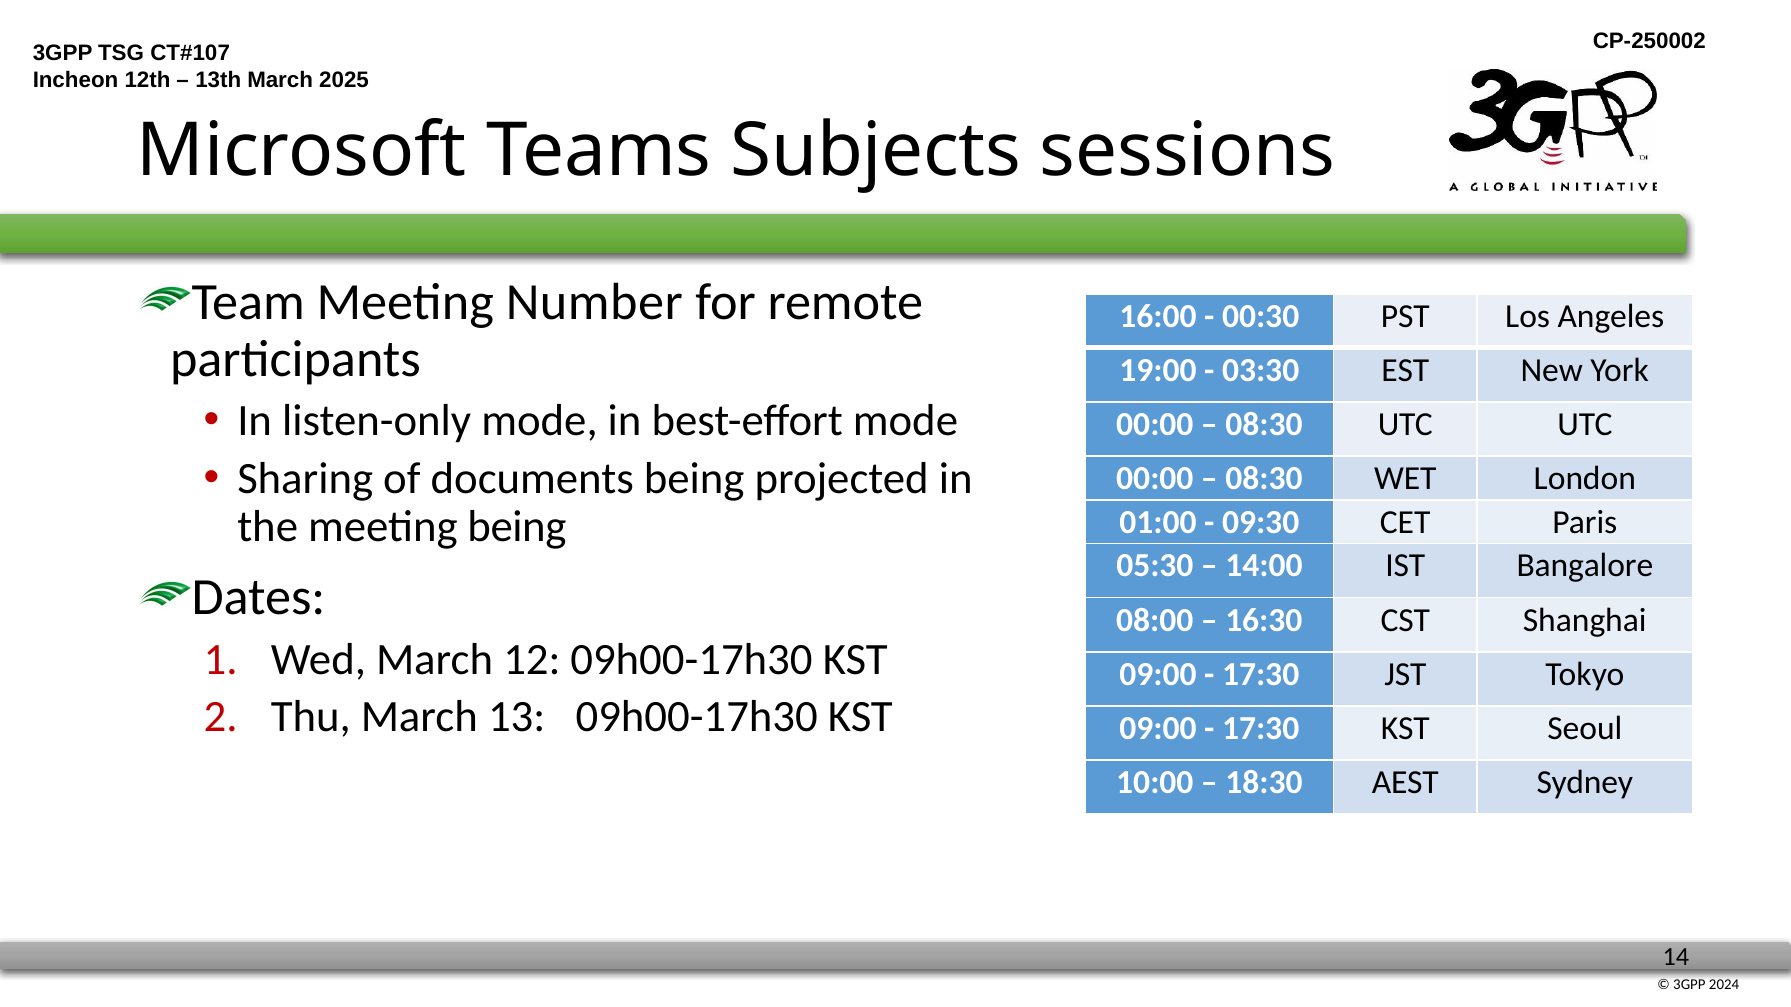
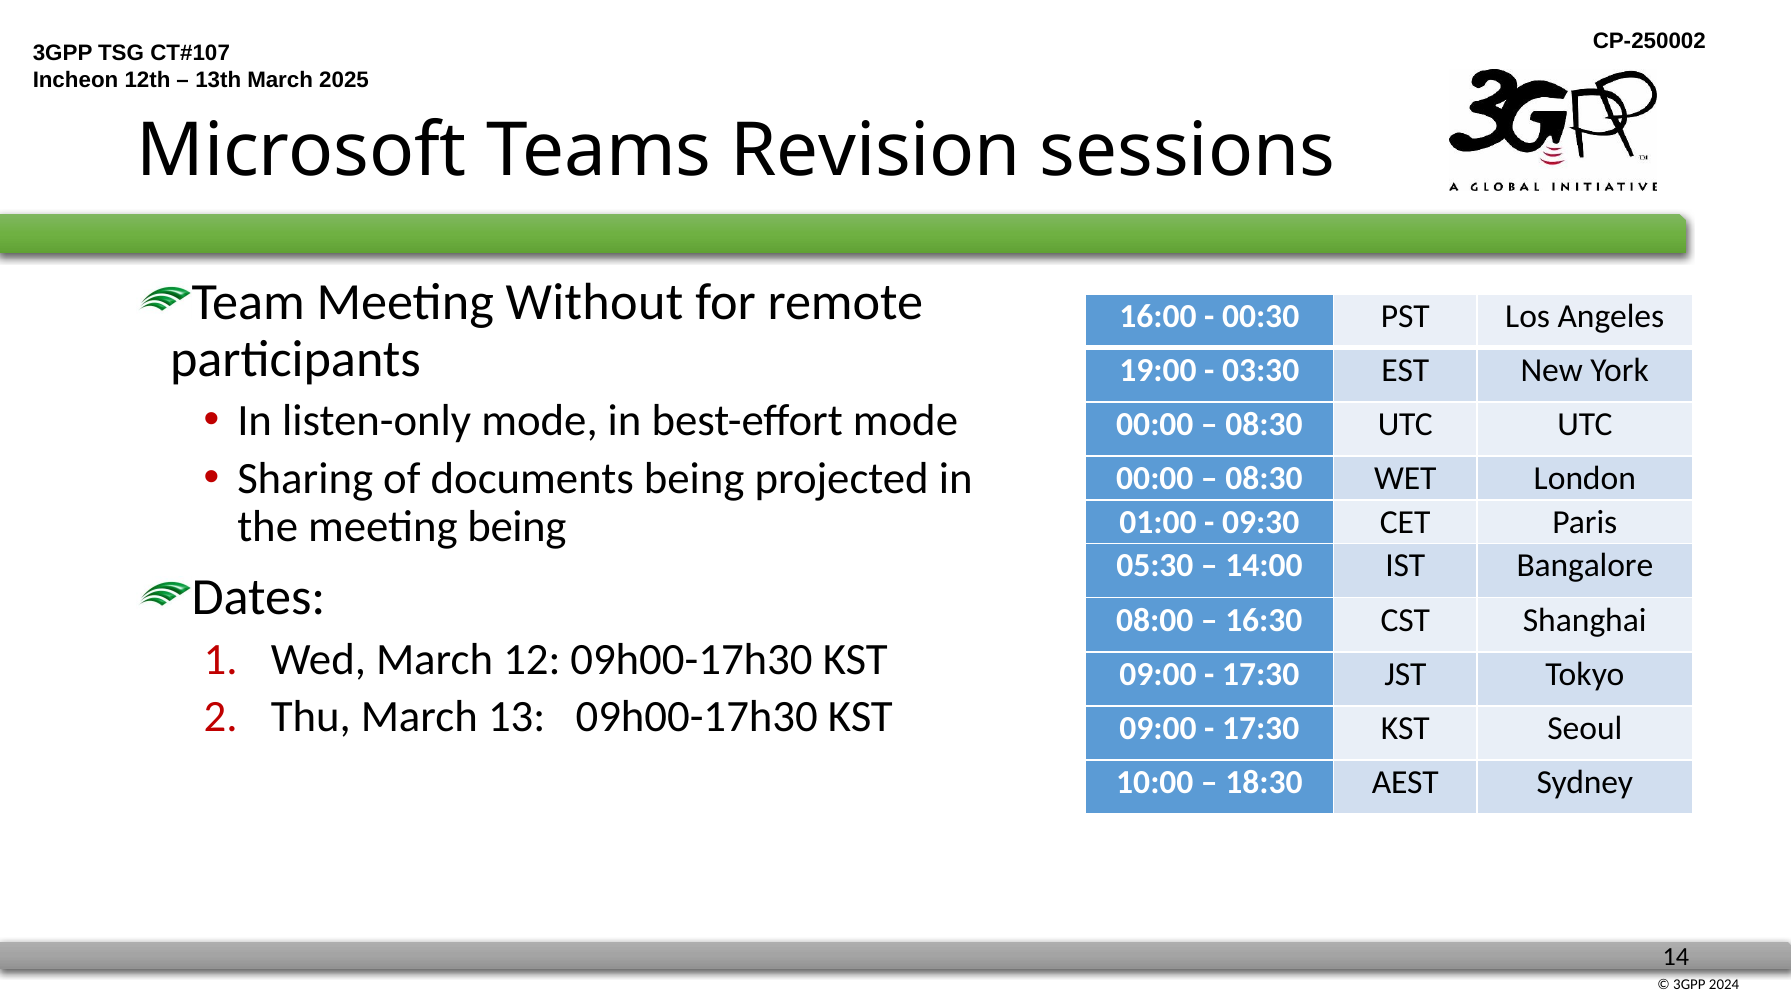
Subjects: Subjects -> Revision
Number: Number -> Without
